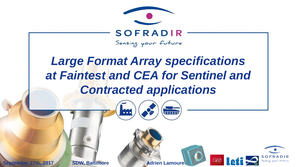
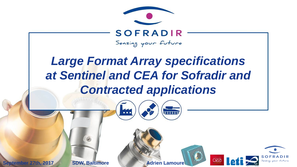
Faintest: Faintest -> Sentinel
Sentinel: Sentinel -> Sofradir
